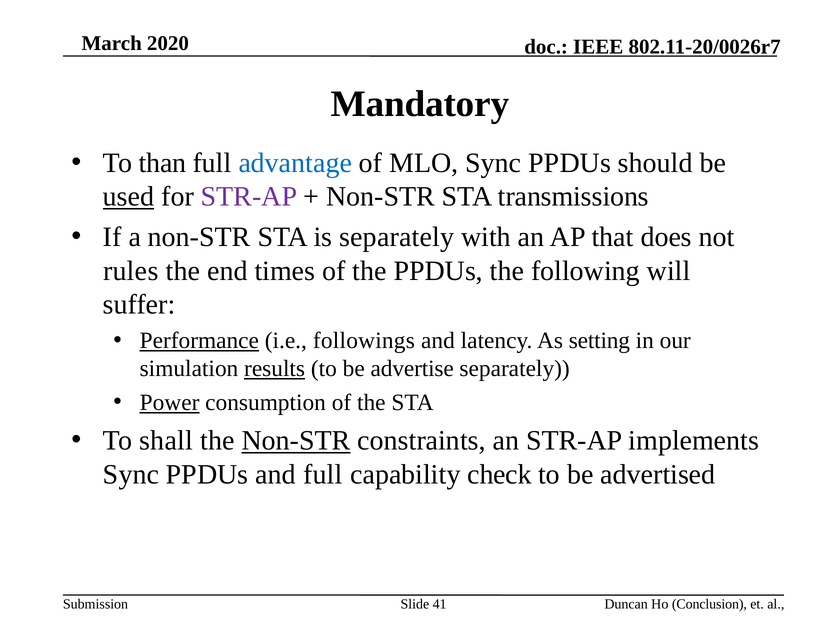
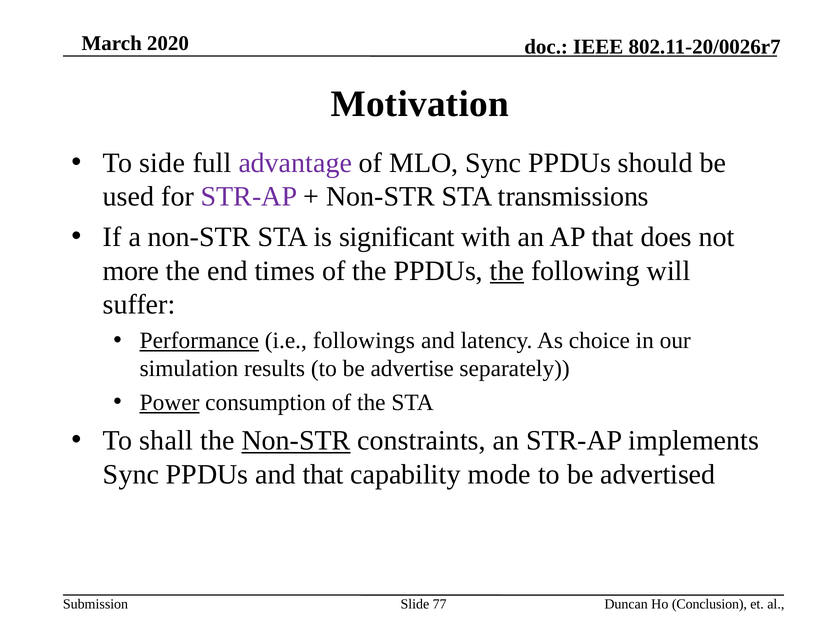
Mandatory: Mandatory -> Motivation
than: than -> side
advantage colour: blue -> purple
used underline: present -> none
is separately: separately -> significant
rules: rules -> more
the at (507, 271) underline: none -> present
setting: setting -> choice
results underline: present -> none
and full: full -> that
check: check -> mode
41: 41 -> 77
